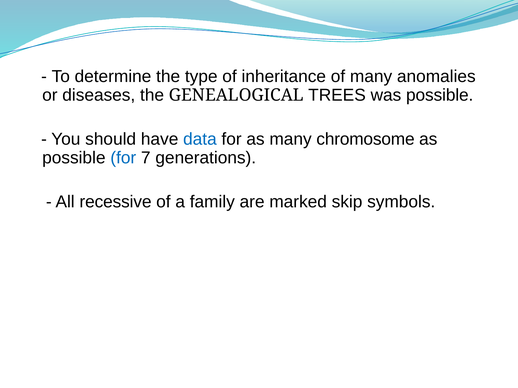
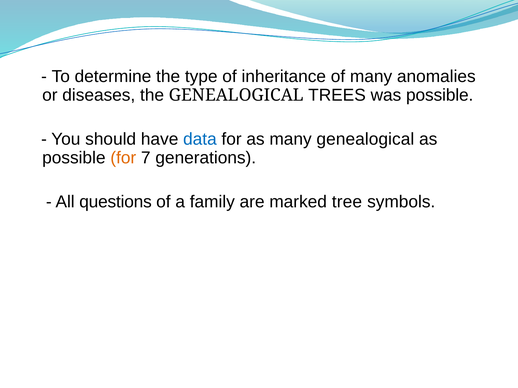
many chromosome: chromosome -> genealogical
for at (123, 158) colour: blue -> orange
recessive: recessive -> questions
skip: skip -> tree
